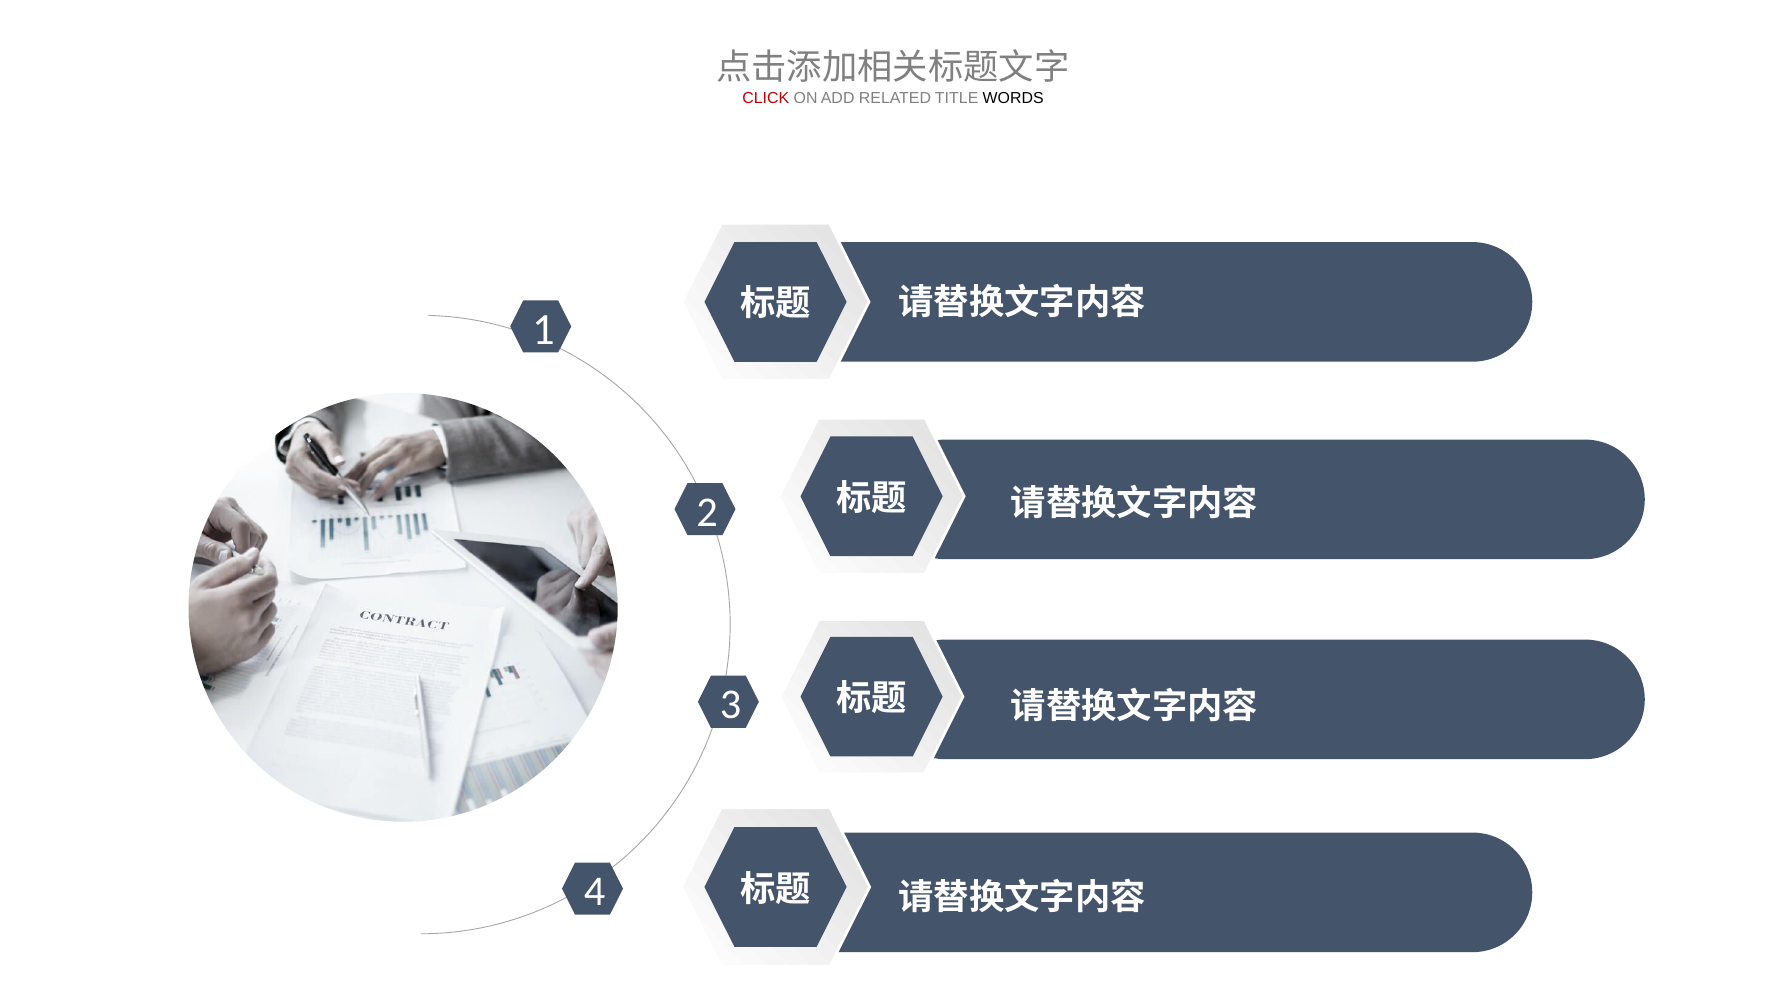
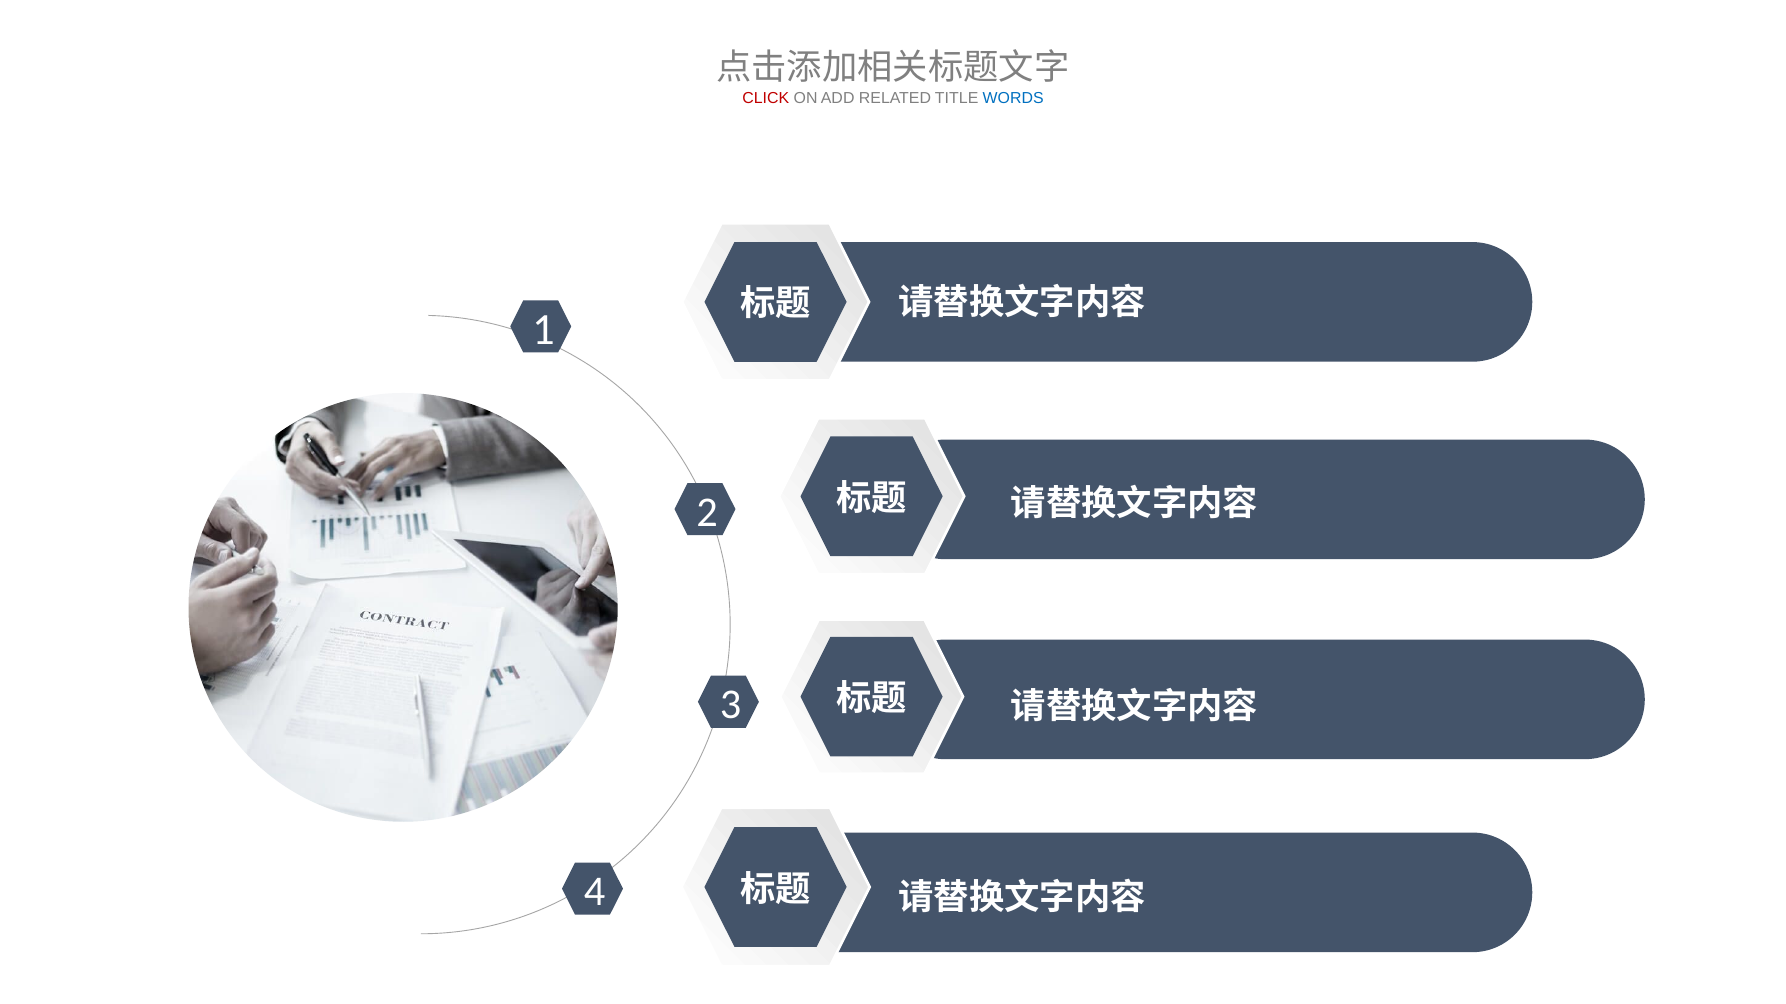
WORDS colour: black -> blue
